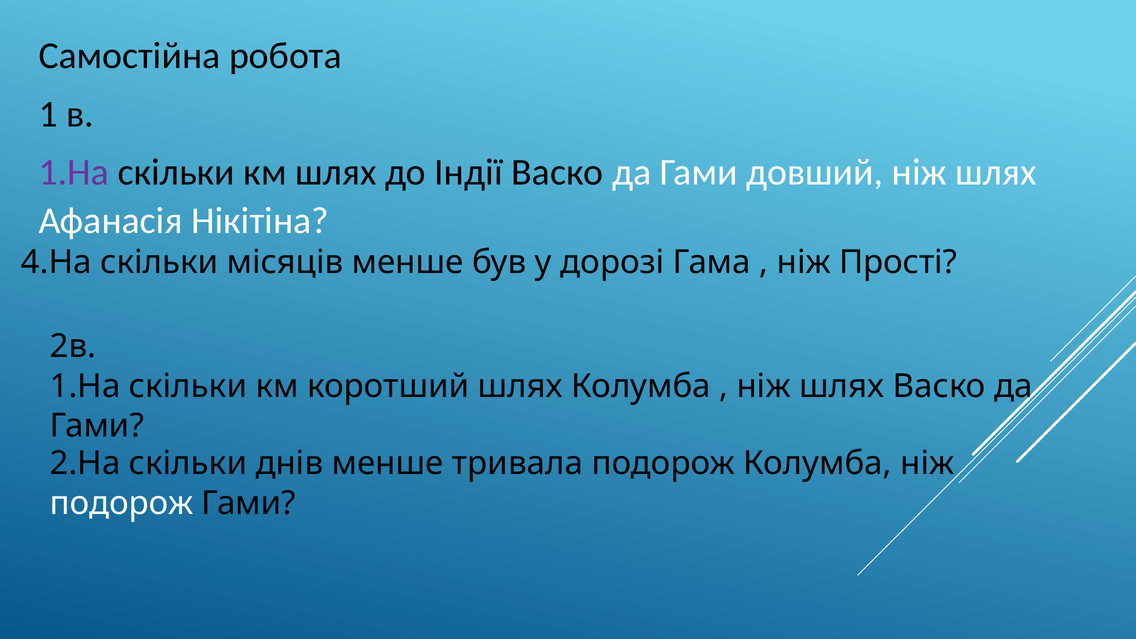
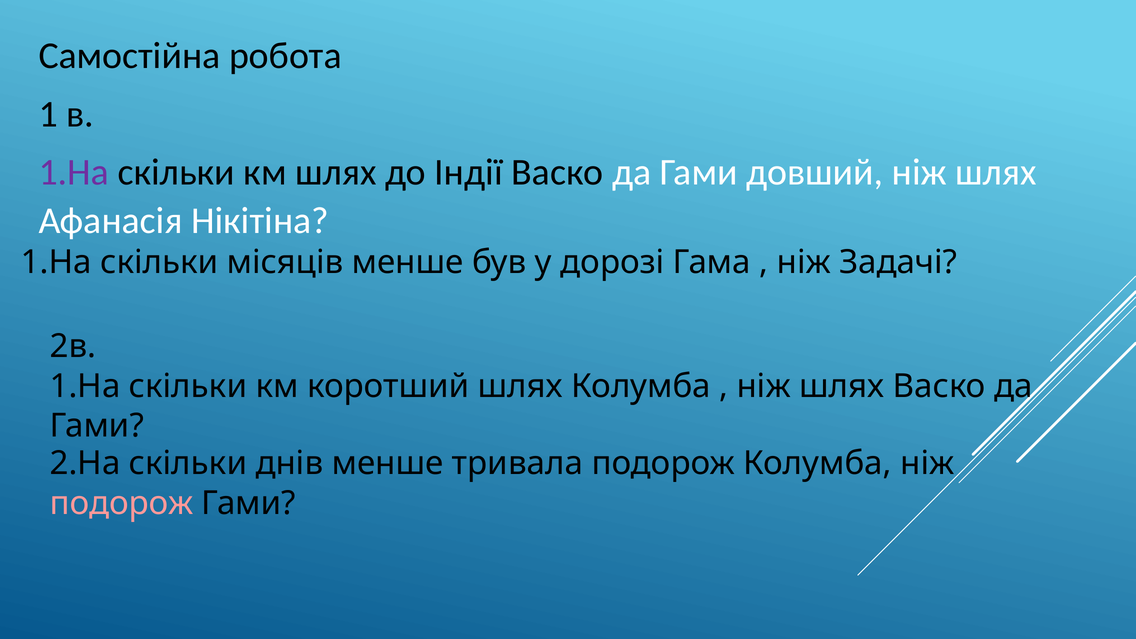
4.На at (56, 262): 4.На -> 1.На
Прості: Прості -> Задачі
подорож at (121, 503) colour: white -> pink
